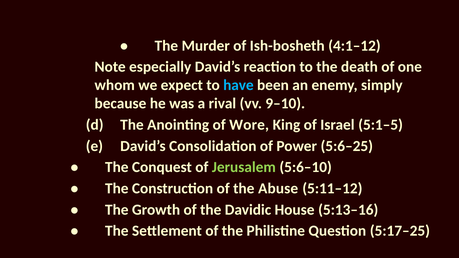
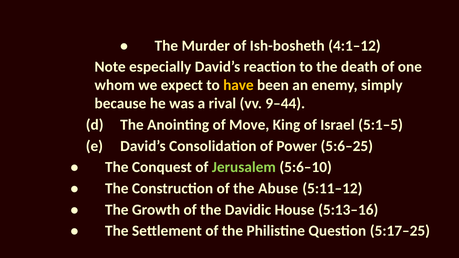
have colour: light blue -> yellow
9–10: 9–10 -> 9–44
Wore: Wore -> Move
